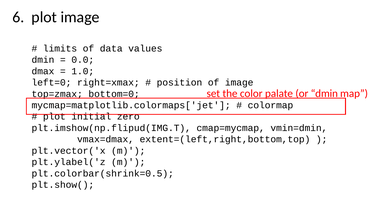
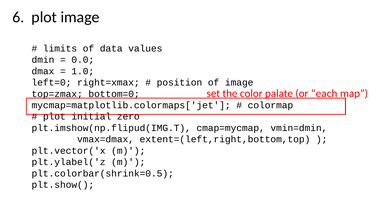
or dmin: dmin -> each
